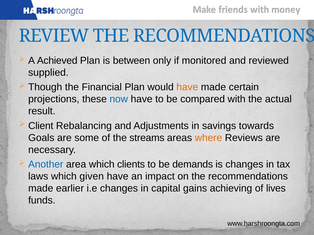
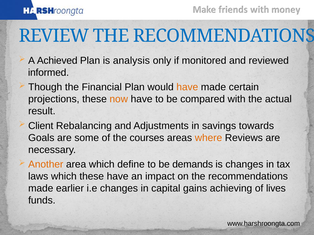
between: between -> analysis
supplied: supplied -> informed
now colour: blue -> orange
streams: streams -> courses
Another colour: blue -> orange
clients: clients -> define
which given: given -> these
